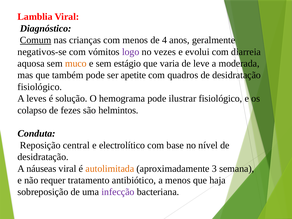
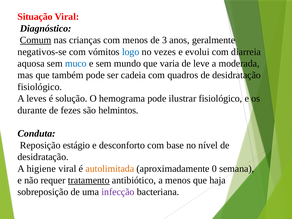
Lamblia: Lamblia -> Situação
4: 4 -> 3
logo colour: purple -> blue
muco colour: orange -> blue
estágio: estágio -> mundo
apetite: apetite -> cadeia
colapso: colapso -> durante
central: central -> estágio
electrolítico: electrolítico -> desconforto
náuseas: náuseas -> higiene
3: 3 -> 0
tratamento underline: none -> present
